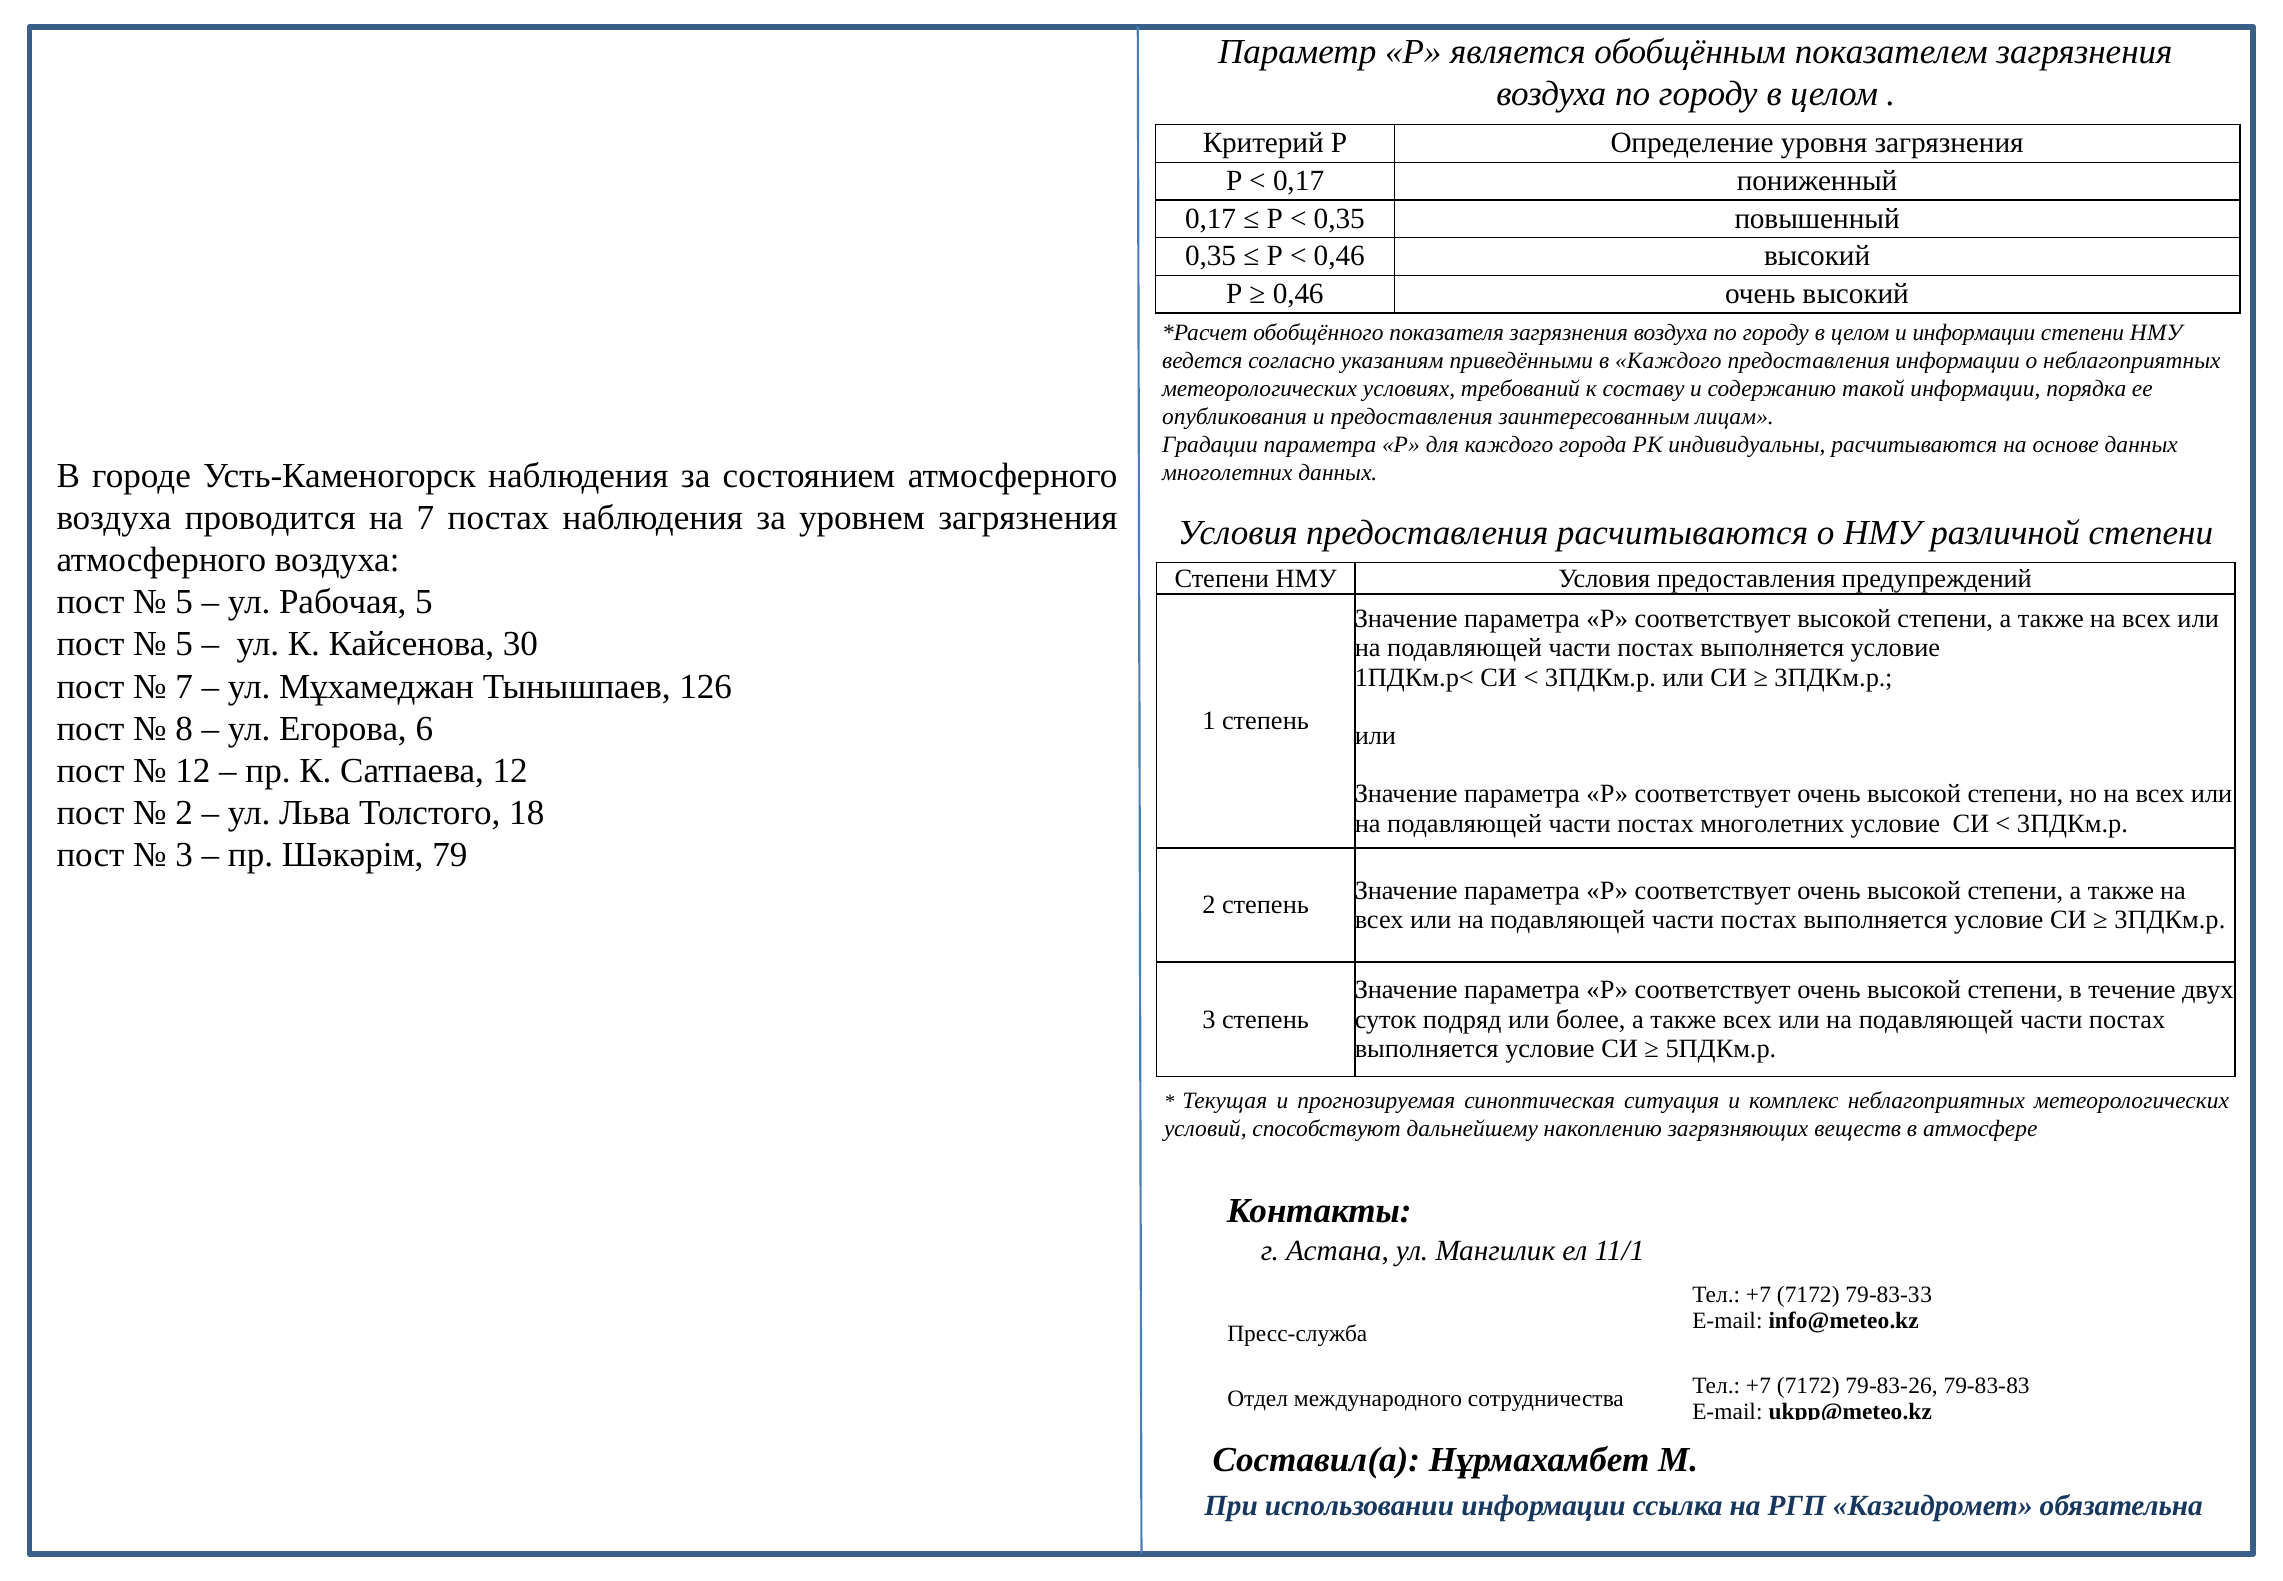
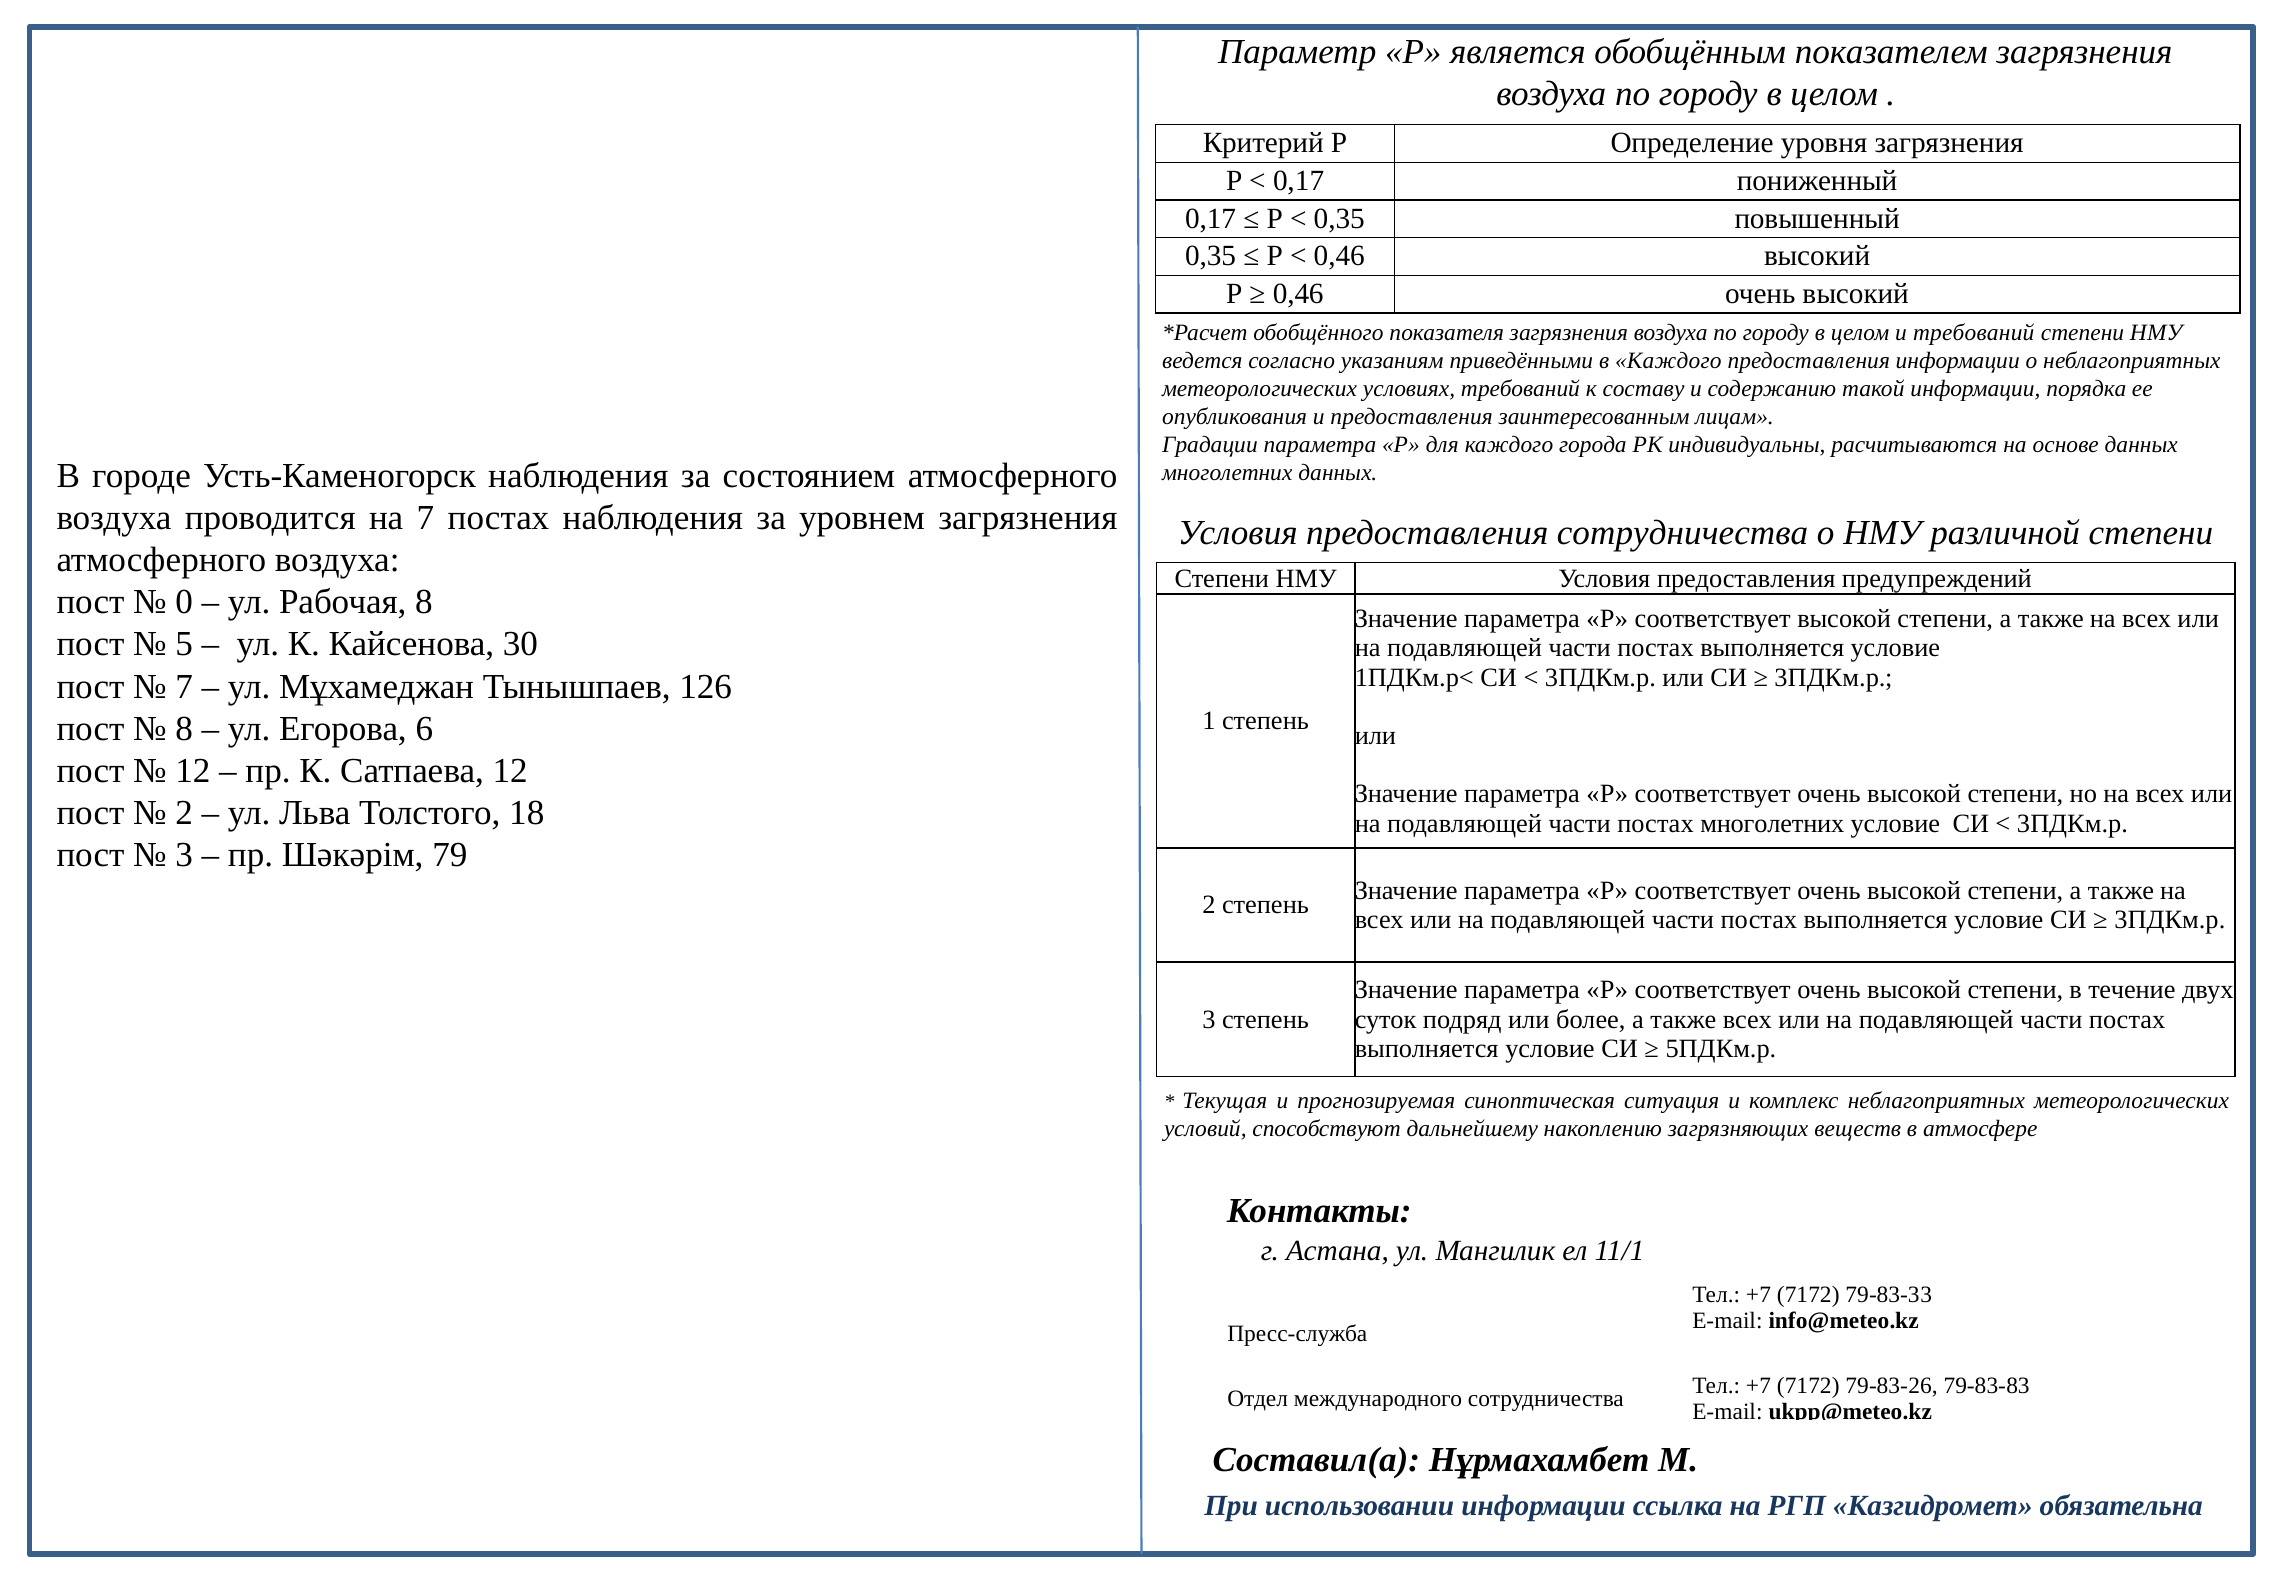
и информации: информации -> требований
предоставления расчитываются: расчитываются -> сотрудничества
5 at (184, 602): 5 -> 0
Рабочая 5: 5 -> 8
